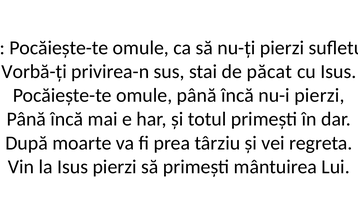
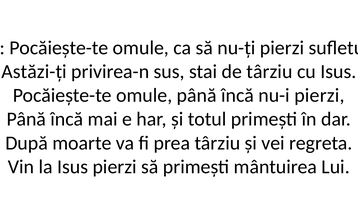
Vorbă-ți: Vorbă-ți -> Astăzi-ți
de păcat: păcat -> târziu
